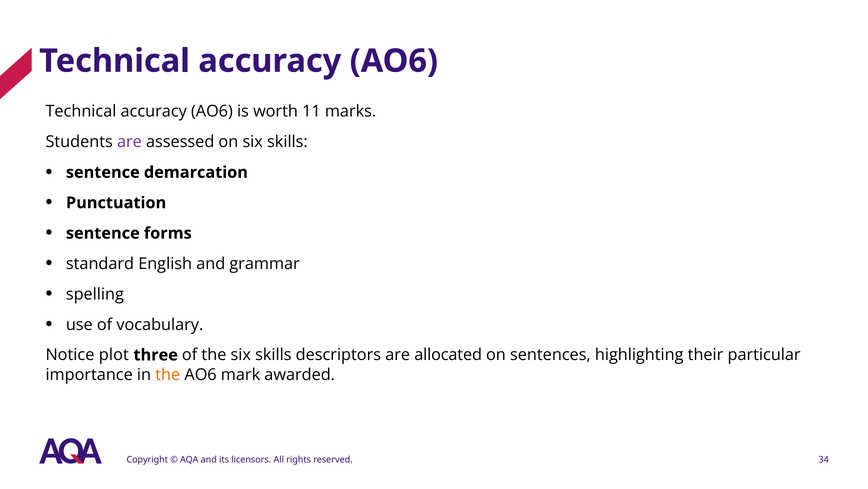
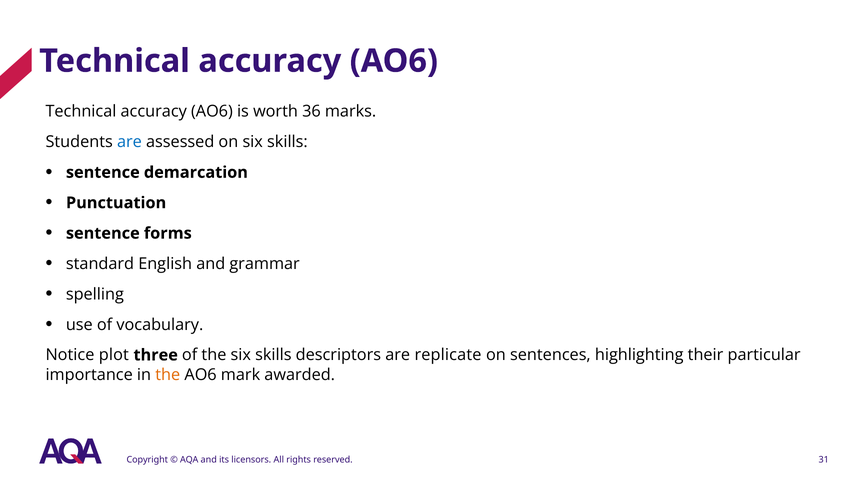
11: 11 -> 36
are at (129, 142) colour: purple -> blue
allocated: allocated -> replicate
34: 34 -> 31
